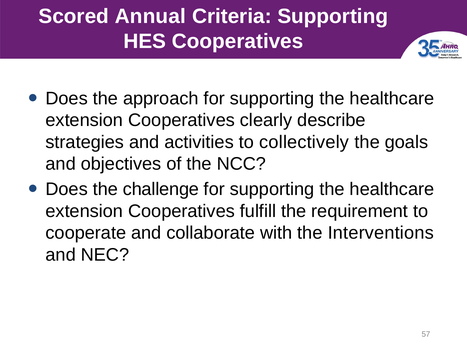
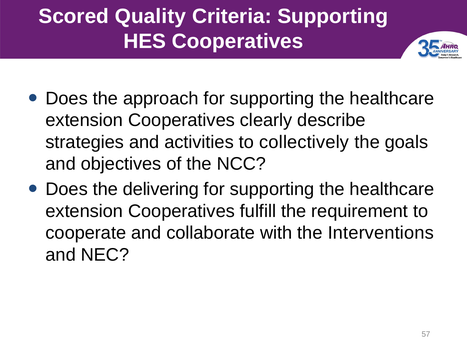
Annual: Annual -> Quality
challenge: challenge -> delivering
